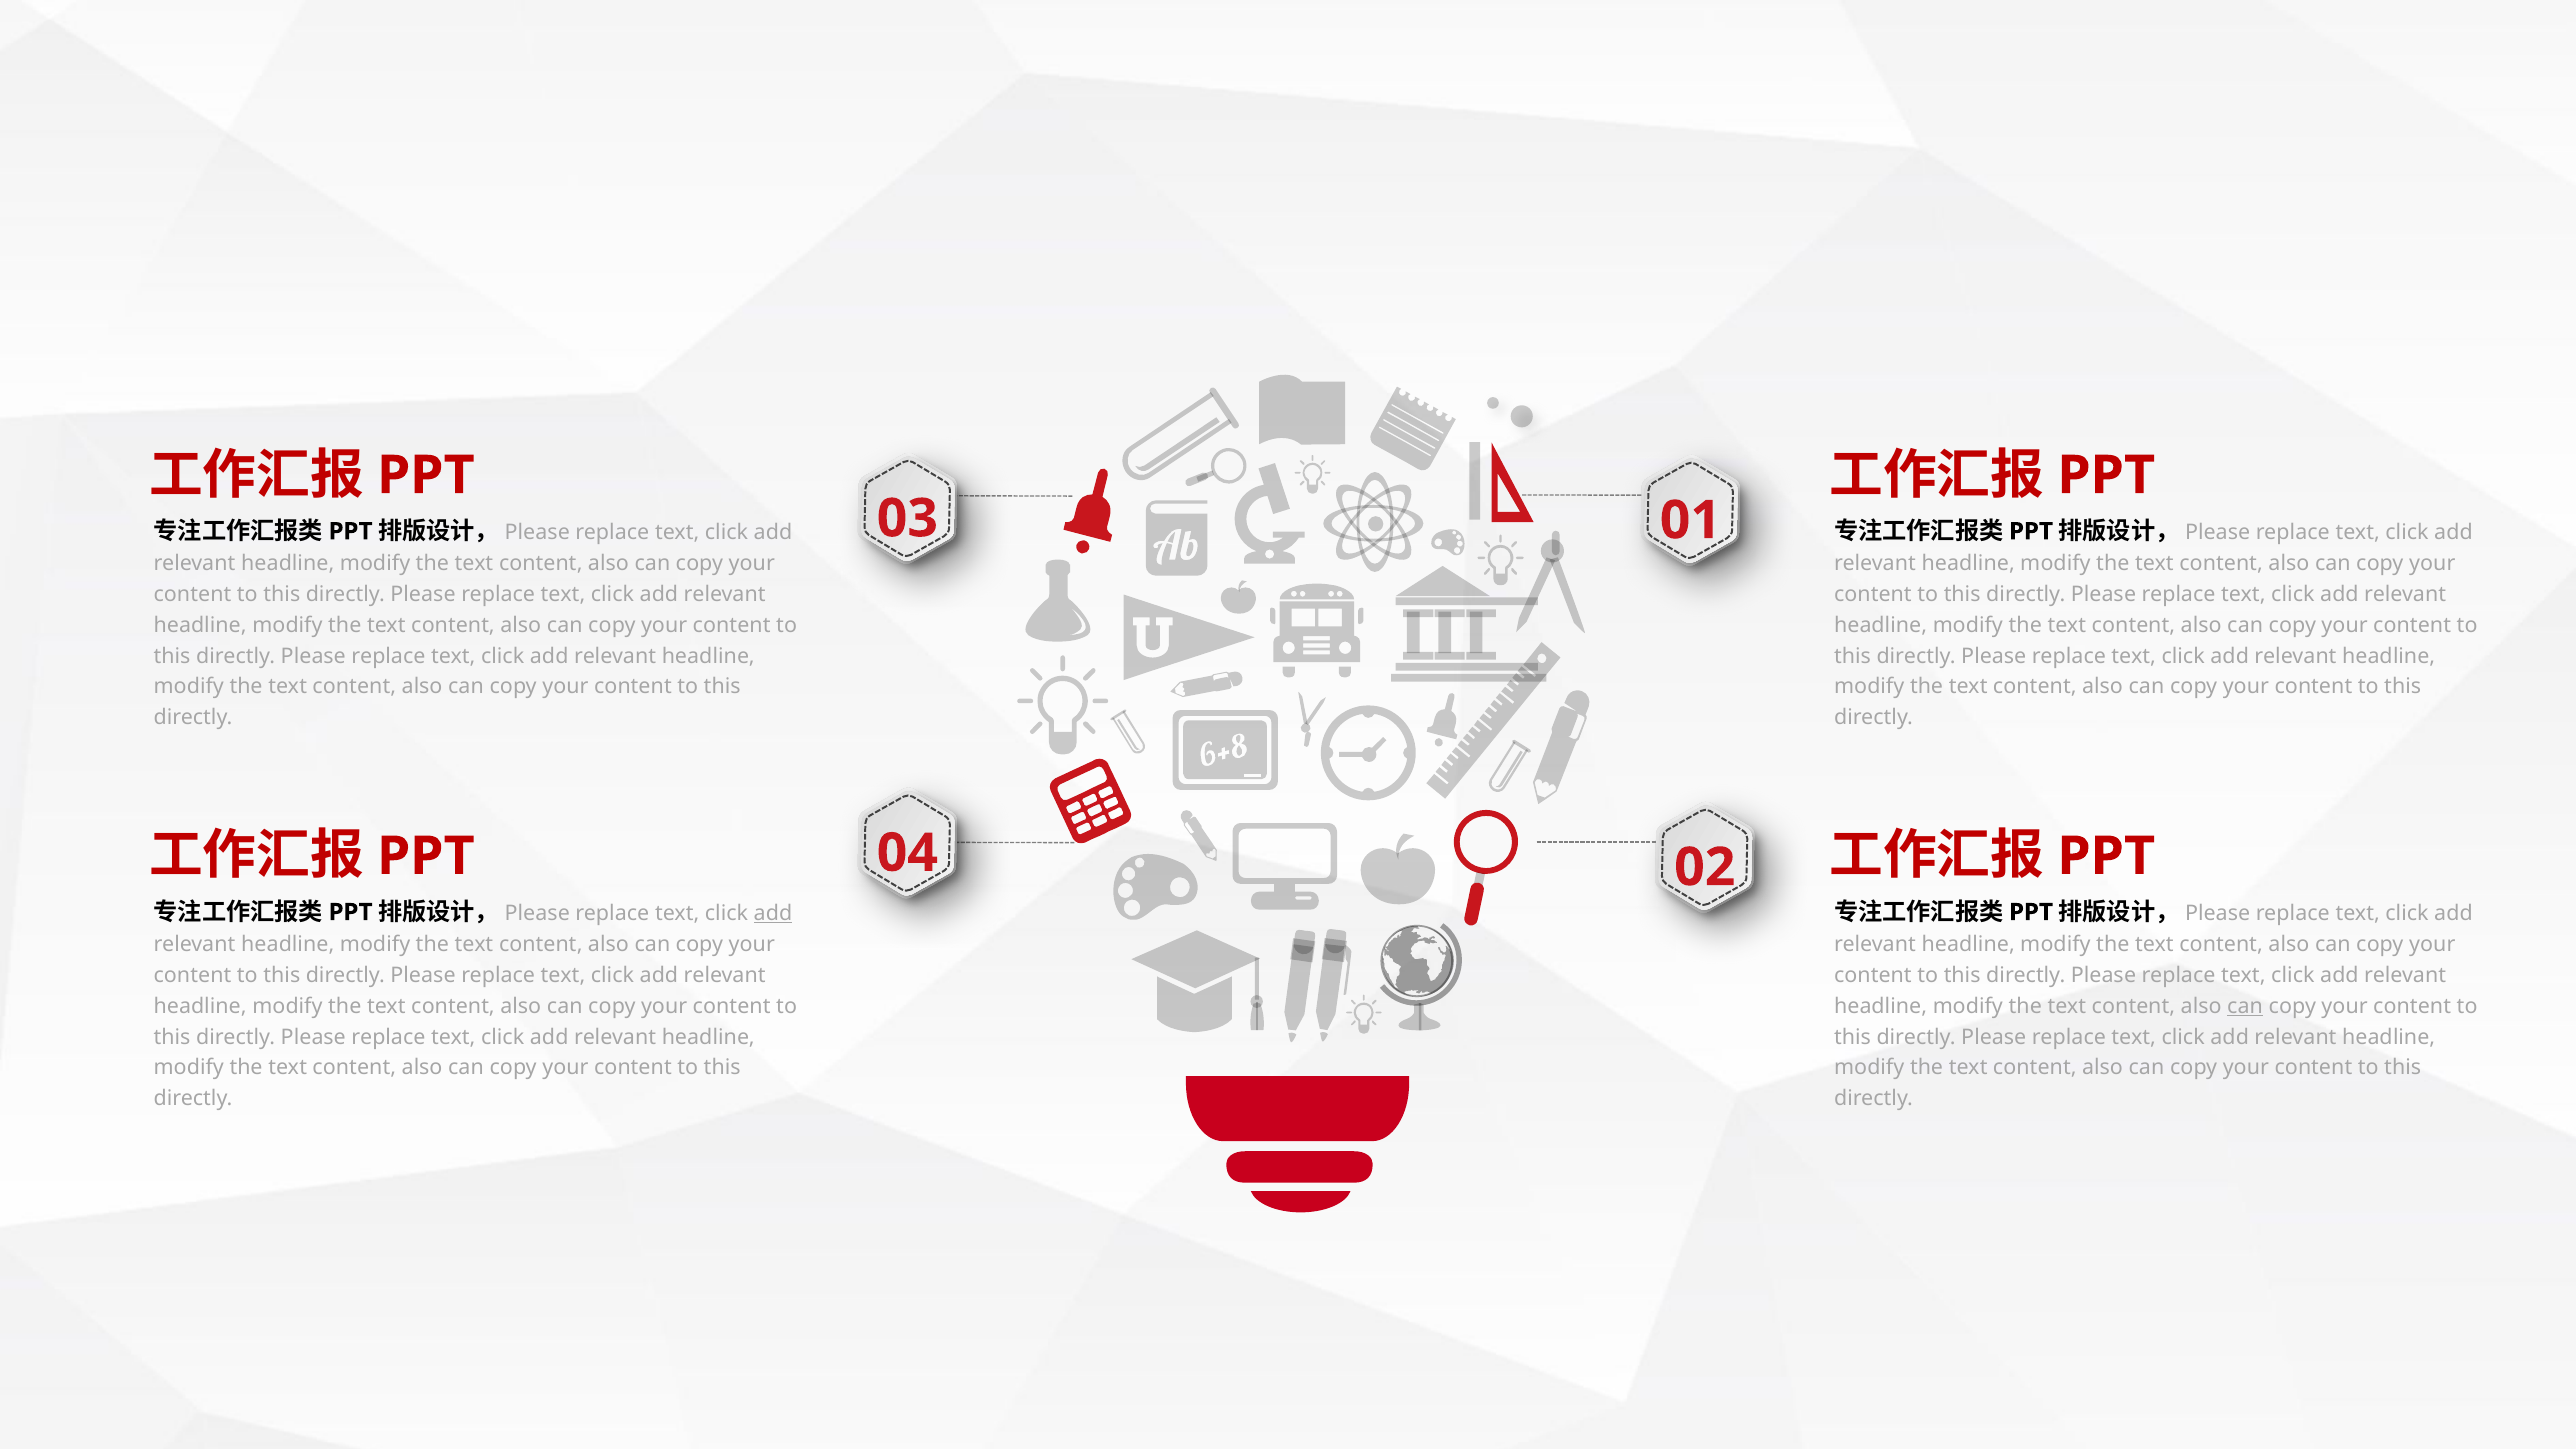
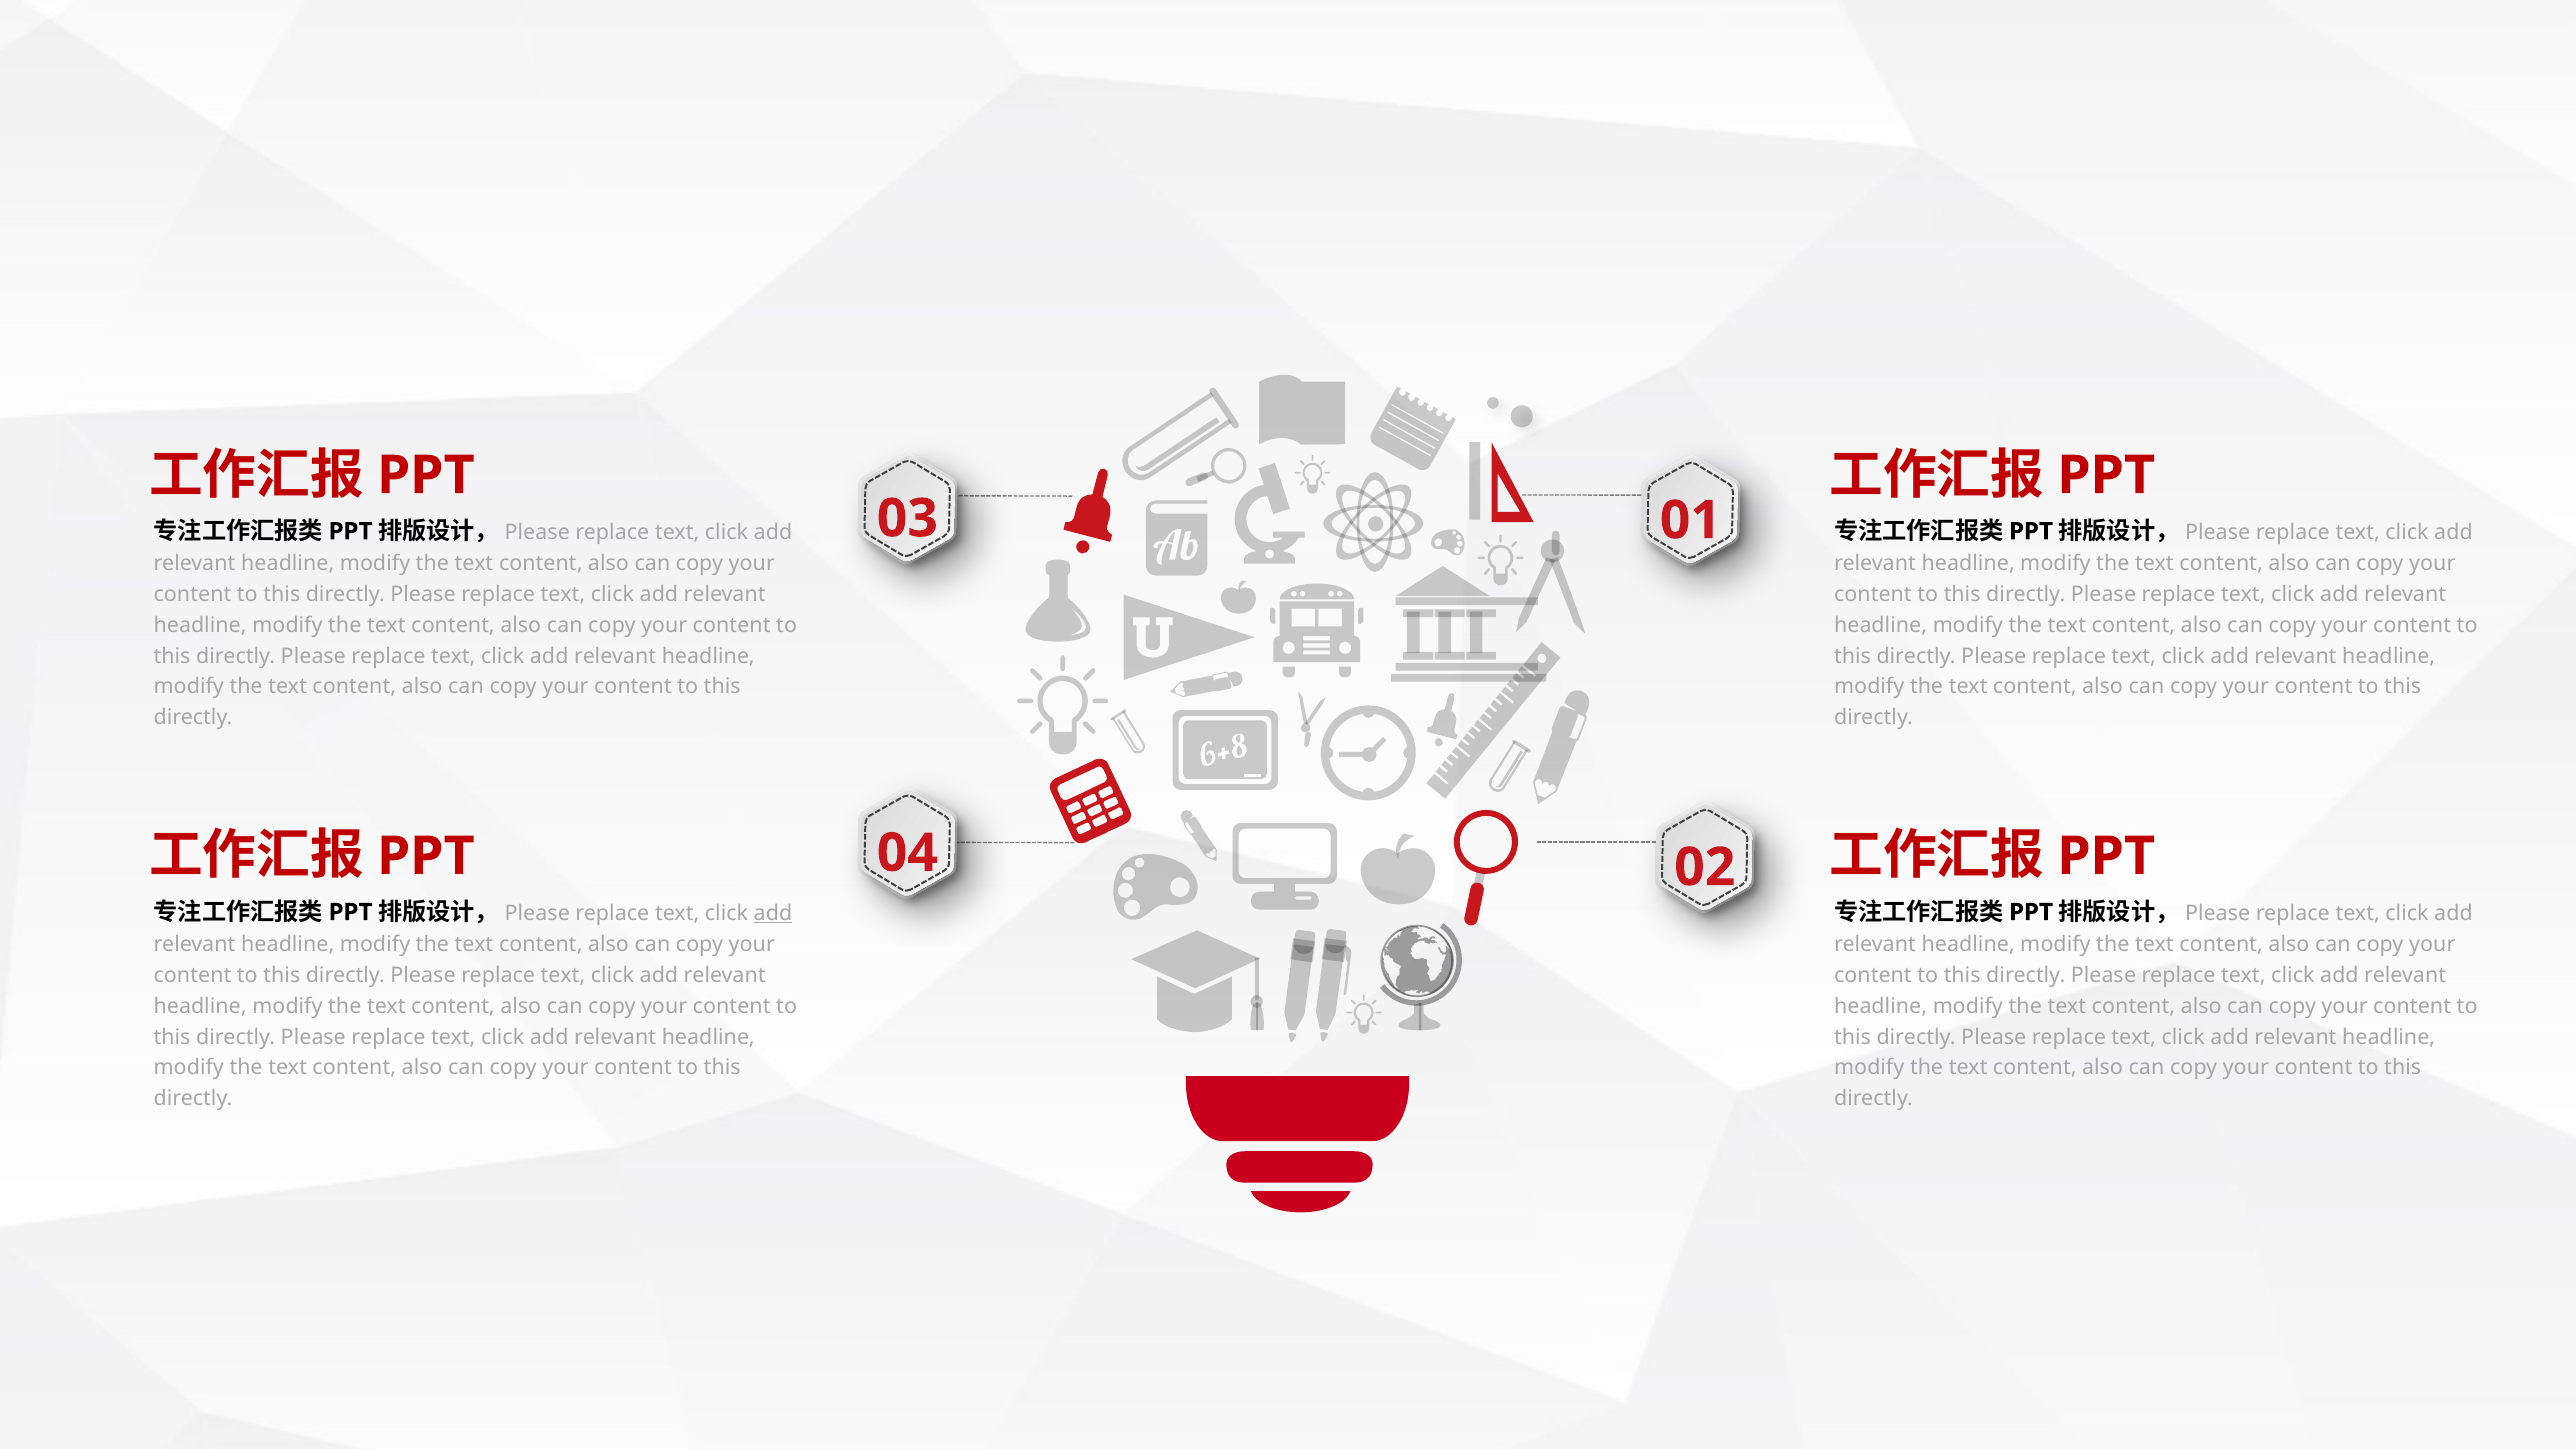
can at (2245, 1006) underline: present -> none
